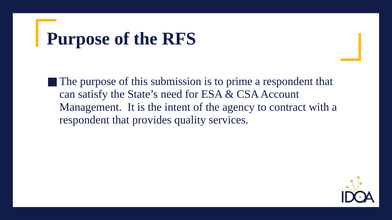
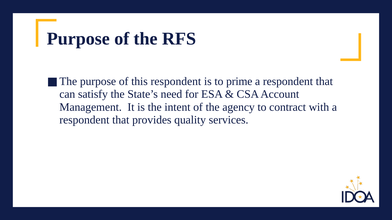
this submission: submission -> respondent
